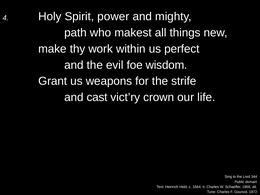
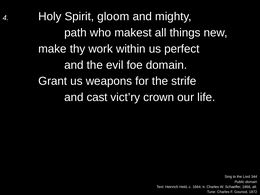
power: power -> gloom
foe wisdom: wisdom -> domain
